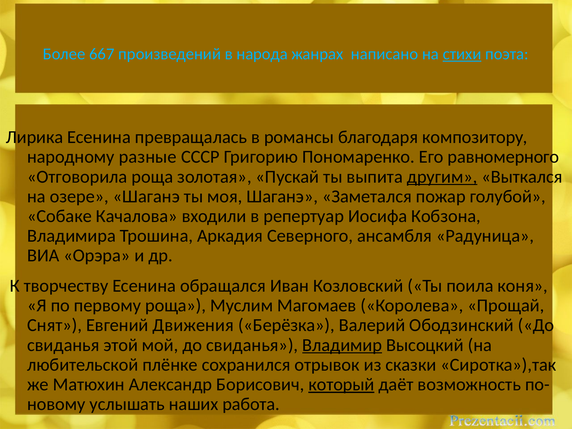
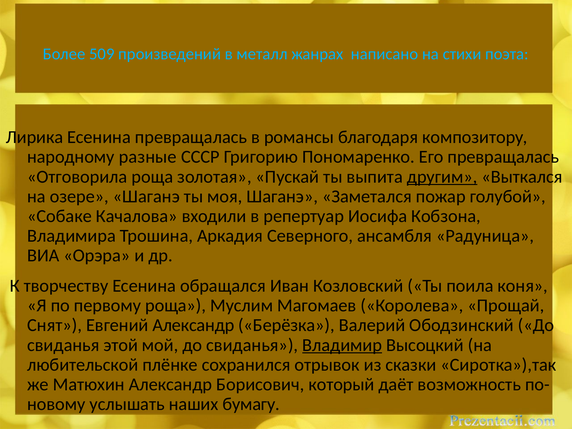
667: 667 -> 509
народа: народа -> металл
стихи underline: present -> none
Его равномерного: равномерного -> превращалась
Евгений Движения: Движения -> Александр
который underline: present -> none
работа: работа -> бумагу
